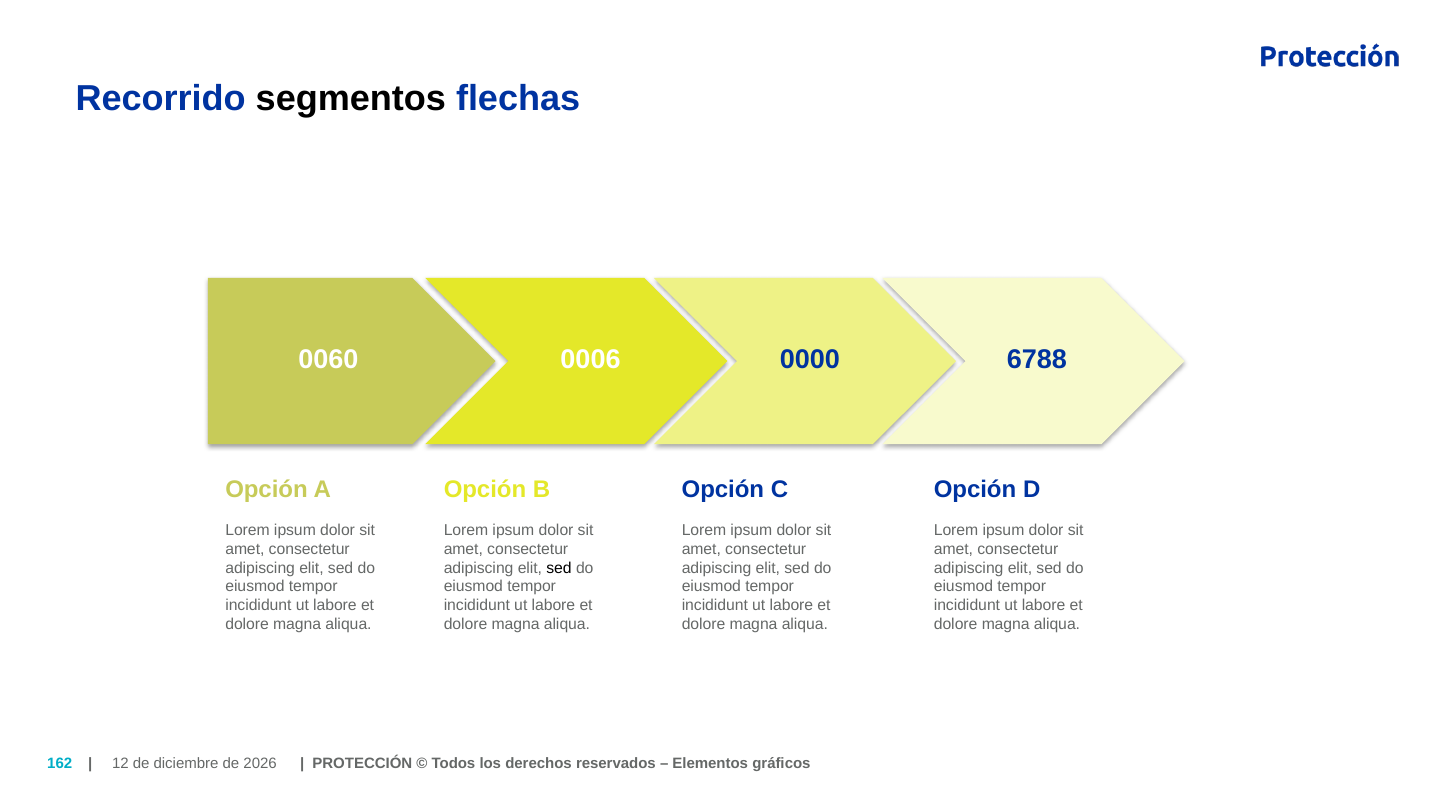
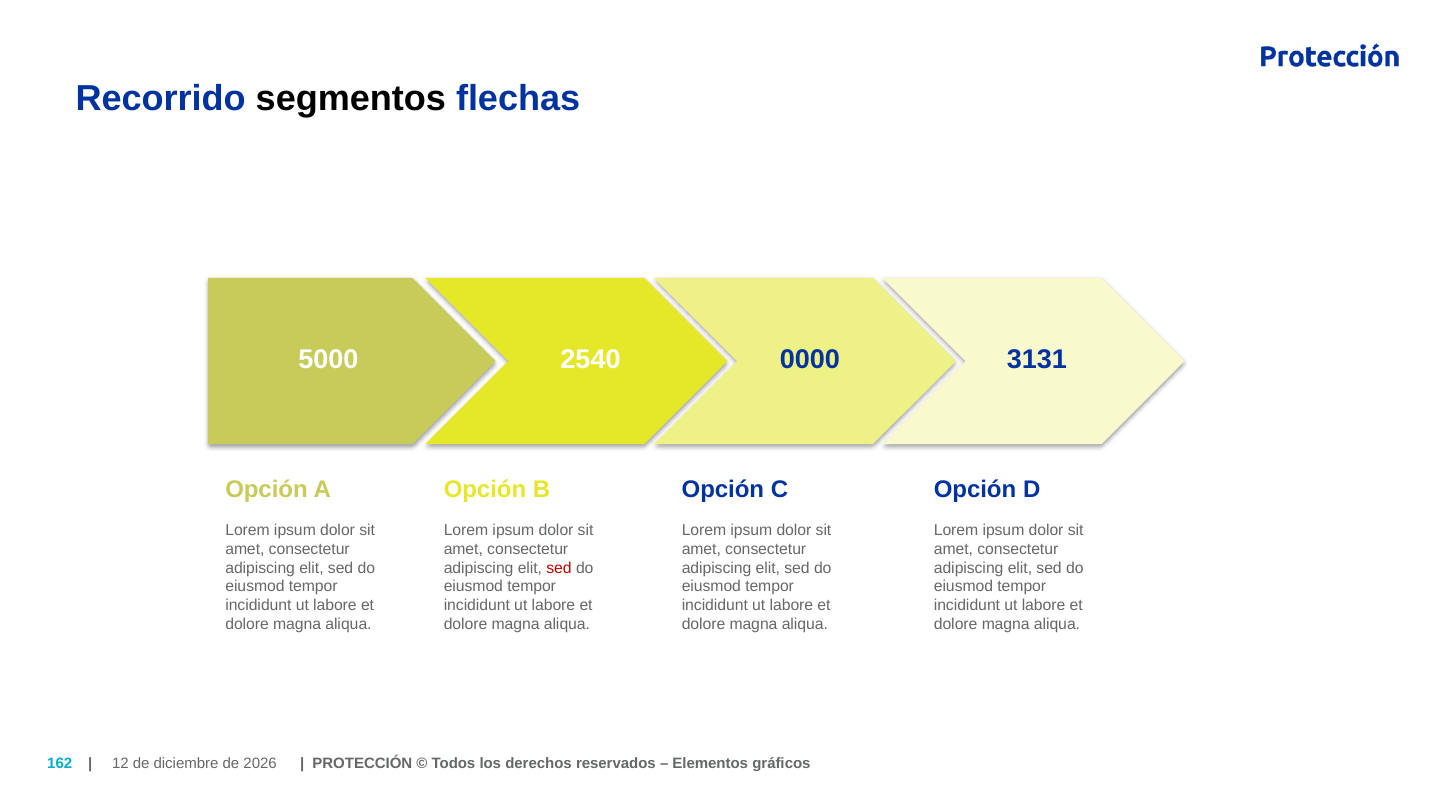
0060: 0060 -> 5000
0006: 0006 -> 2540
6788: 6788 -> 3131
sed at (559, 568) colour: black -> red
